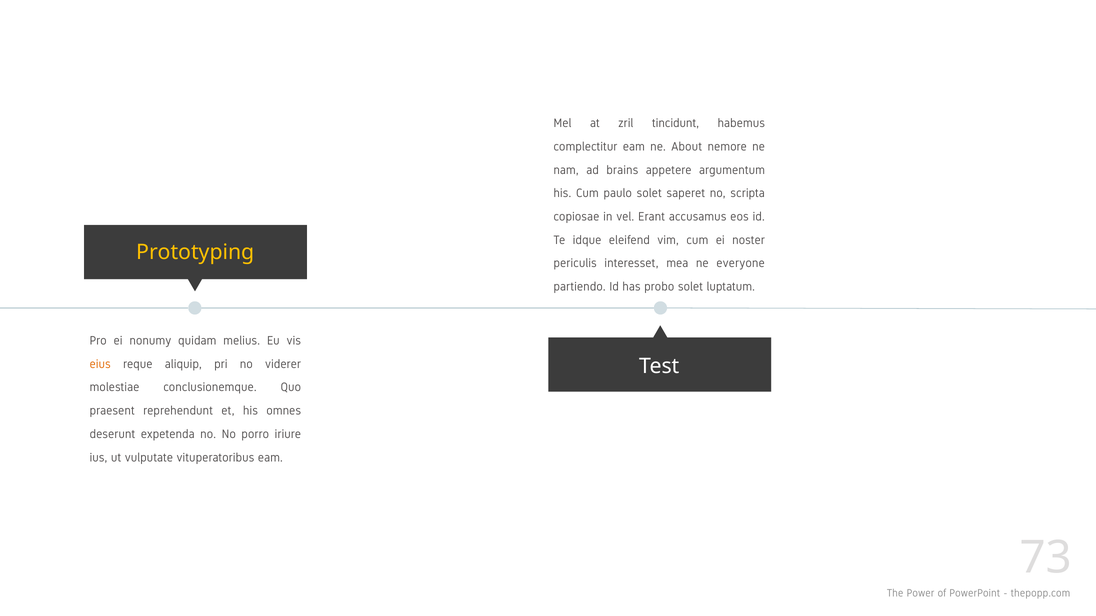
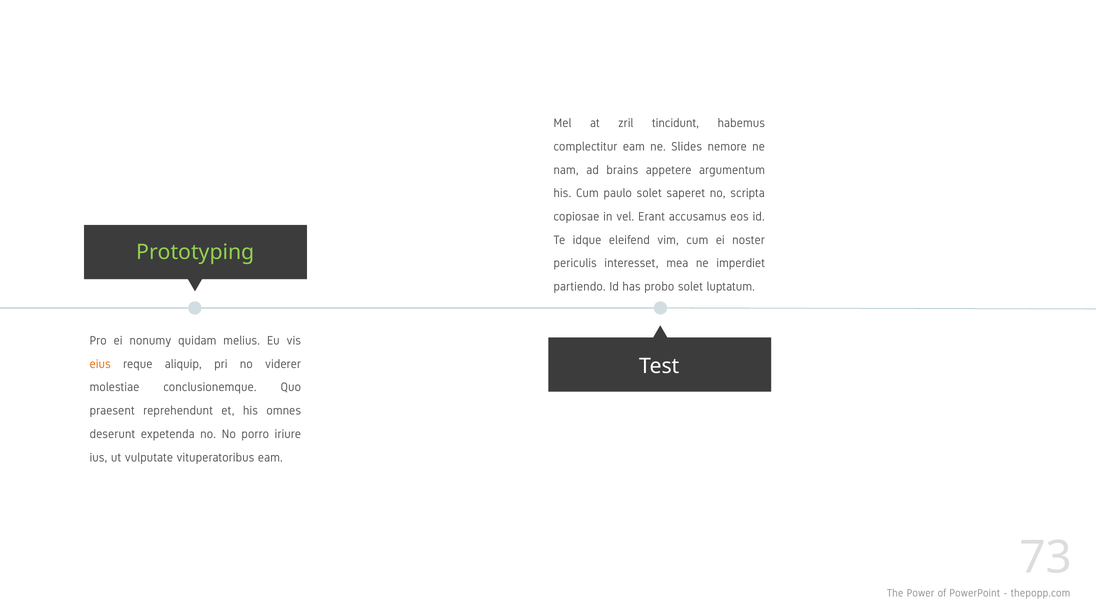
About: About -> Slides
Prototyping colour: yellow -> light green
everyone: everyone -> imperdiet
